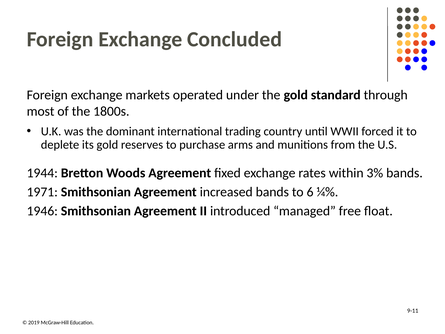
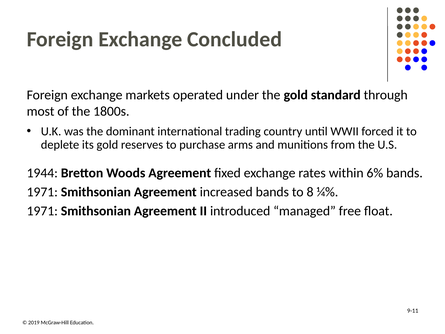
3%: 3% -> 6%
6: 6 -> 8
46 at (49, 211): 46 -> 71
